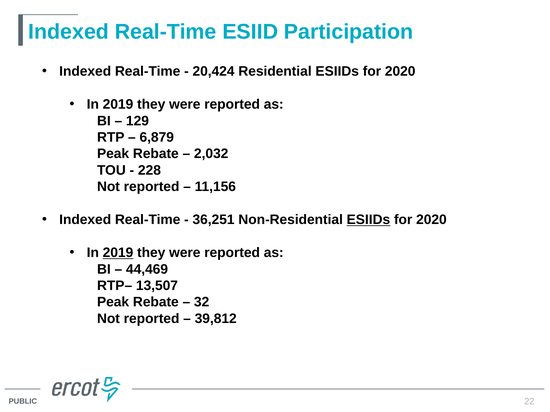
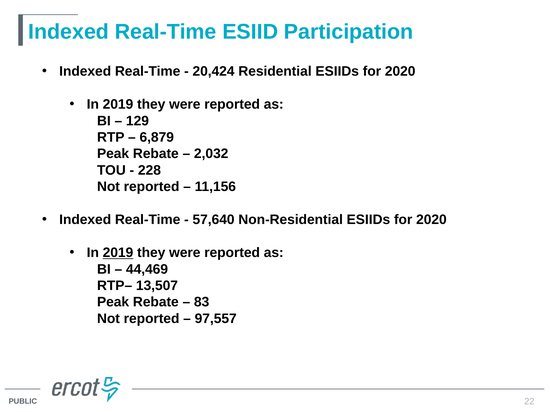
36,251: 36,251 -> 57,640
ESIIDs at (368, 220) underline: present -> none
32: 32 -> 83
39,812: 39,812 -> 97,557
